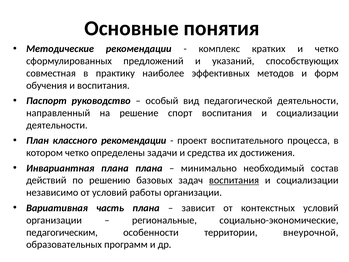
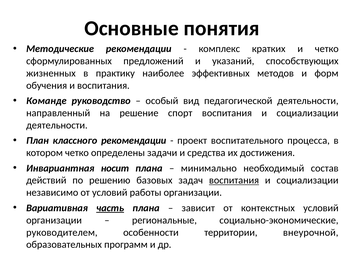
совместная: совместная -> жизненных
Паспорт: Паспорт -> Команде
Инвариантная плана: плана -> носит
часть underline: none -> present
педагогическим: педагогическим -> руководителем
